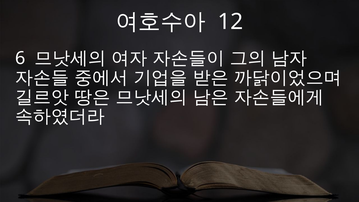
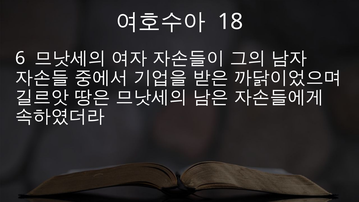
12: 12 -> 18
